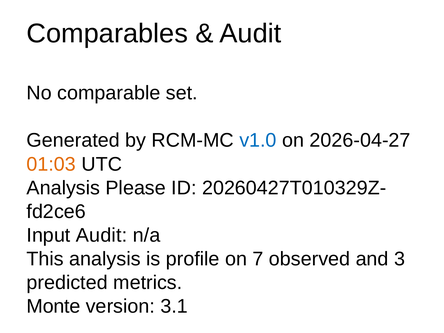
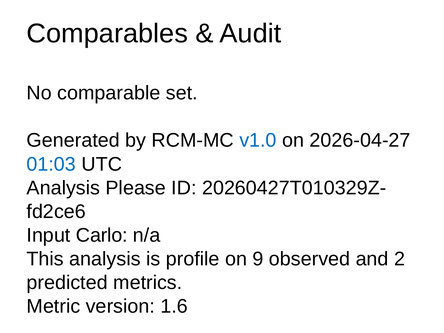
01:03 colour: orange -> blue
Input Audit: Audit -> Carlo
7: 7 -> 9
3: 3 -> 2
Monte: Monte -> Metric
3.1: 3.1 -> 1.6
